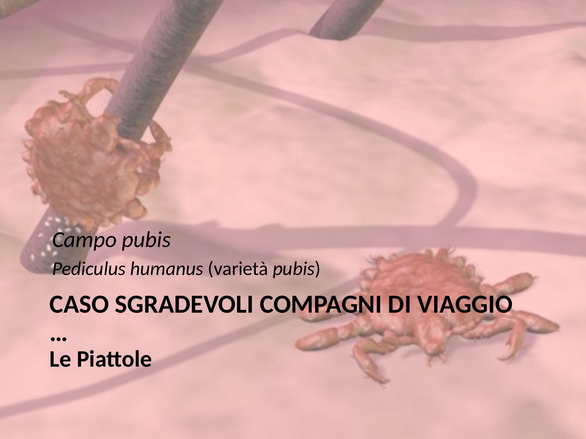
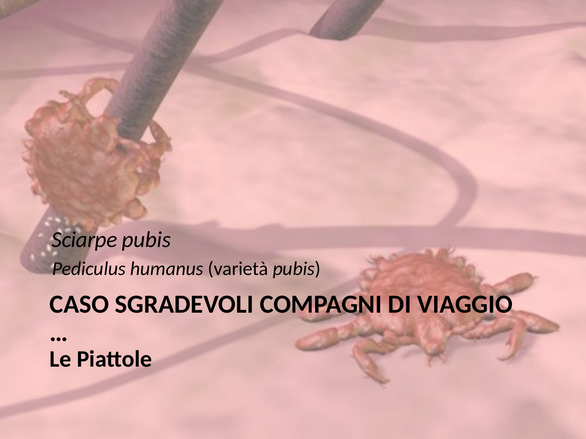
Campo: Campo -> Sciarpe
